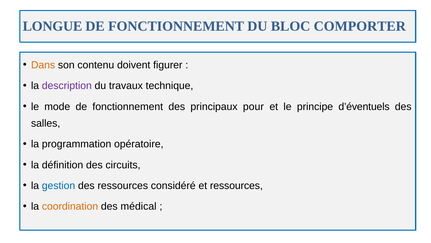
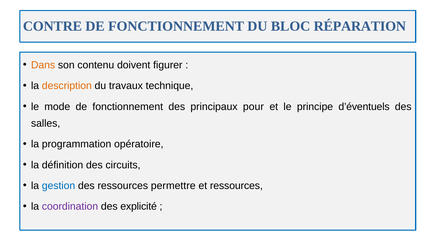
LONGUE: LONGUE -> CONTRE
COMPORTER: COMPORTER -> RÉPARATION
description colour: purple -> orange
considéré: considéré -> permettre
coordination colour: orange -> purple
médical: médical -> explicité
